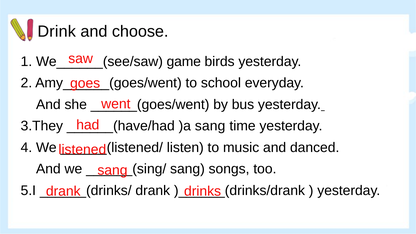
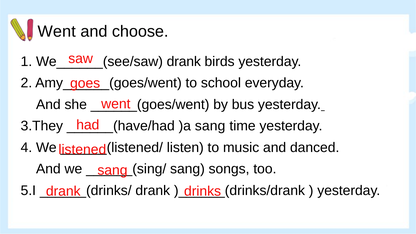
Drink at (57, 32): Drink -> Went
game at (184, 62): game -> drank
